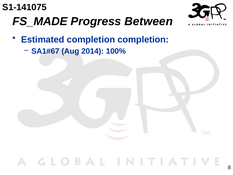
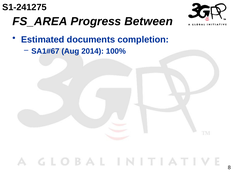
S1-141075: S1-141075 -> S1-241275
FS_MADE: FS_MADE -> FS_AREA
Estimated completion: completion -> documents
